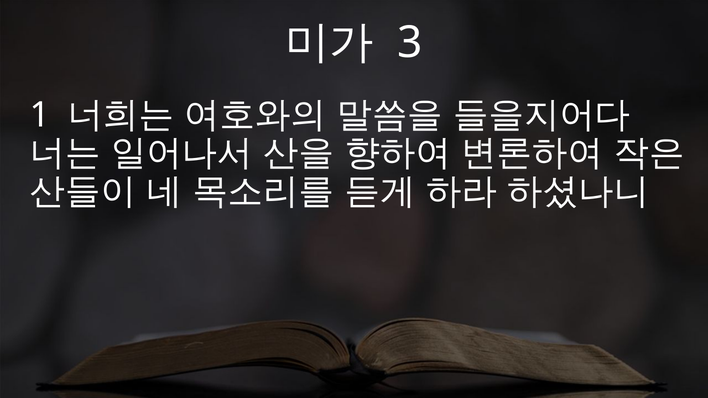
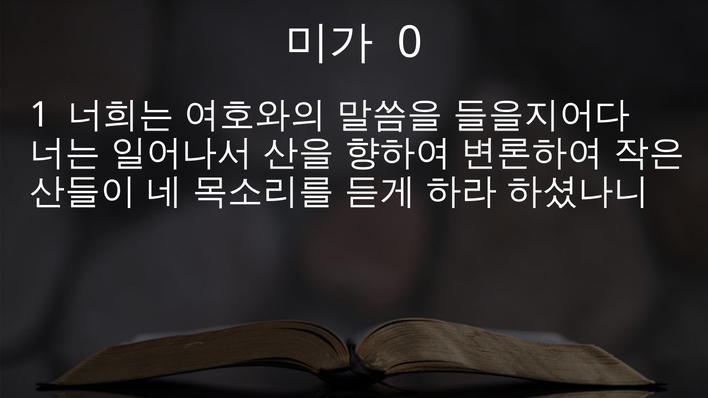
3: 3 -> 0
